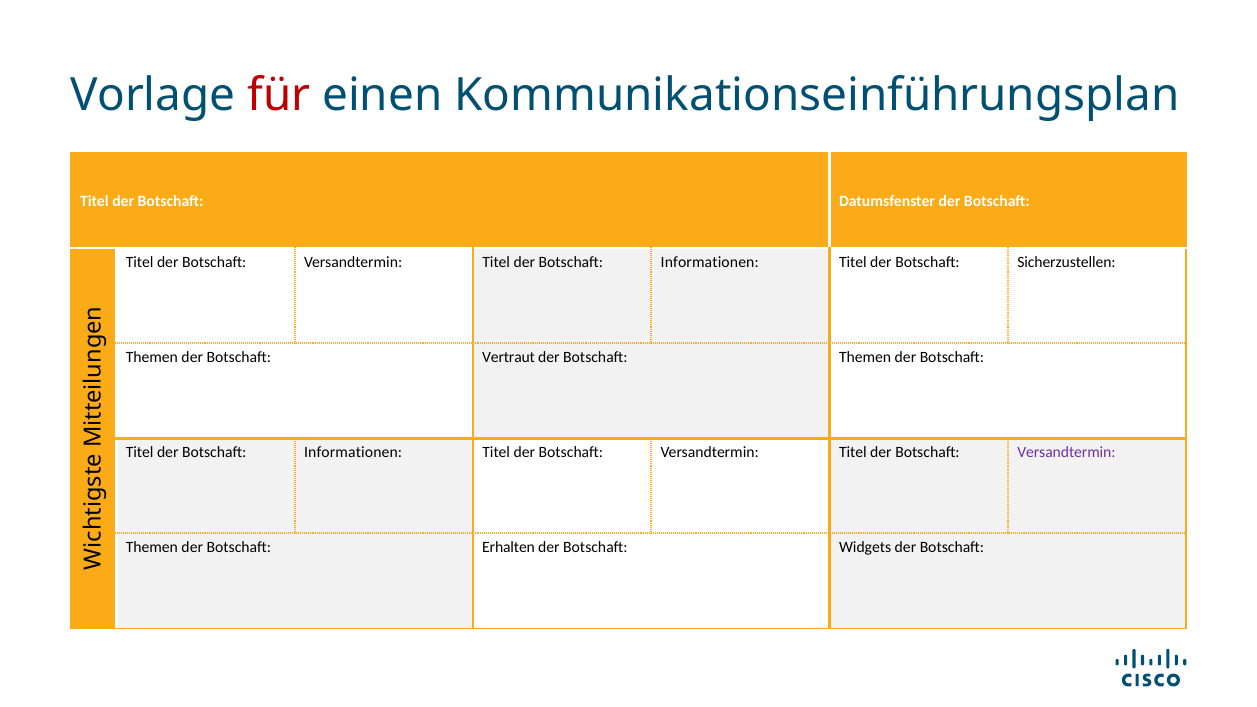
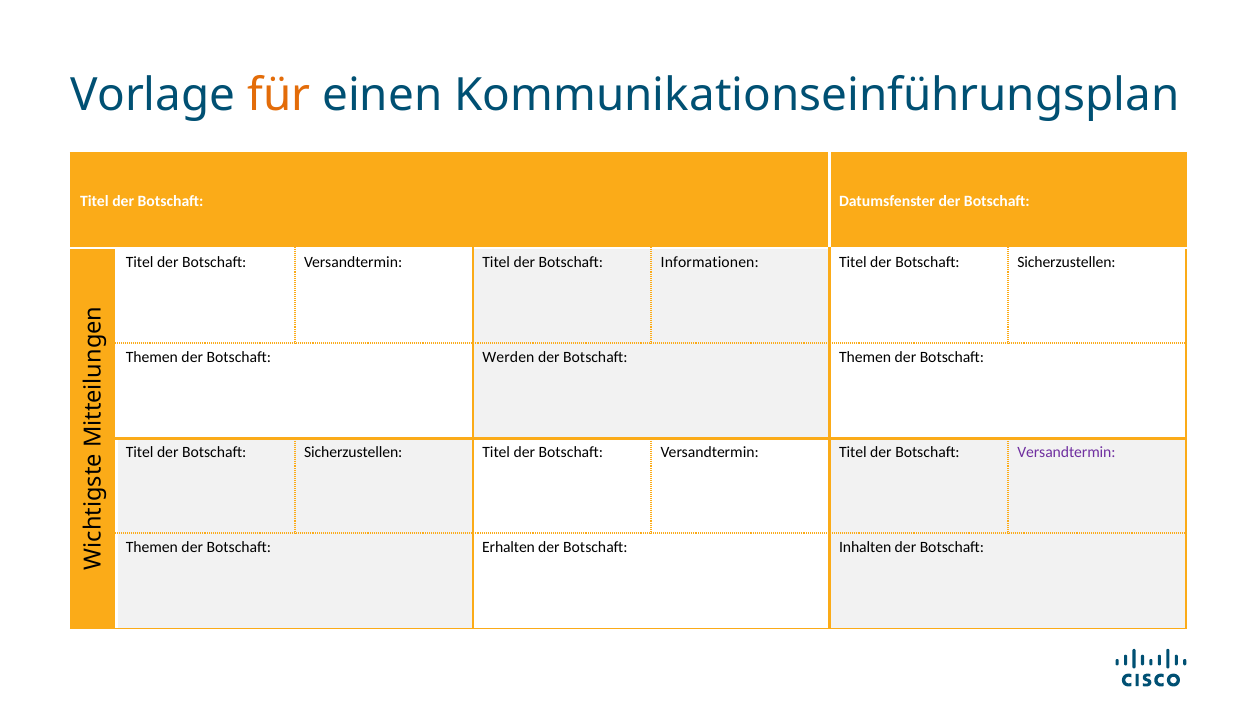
für colour: red -> orange
Vertraut: Vertraut -> Werden
Informationen at (353, 453): Informationen -> Sicherzustellen
Widgets: Widgets -> Inhalten
